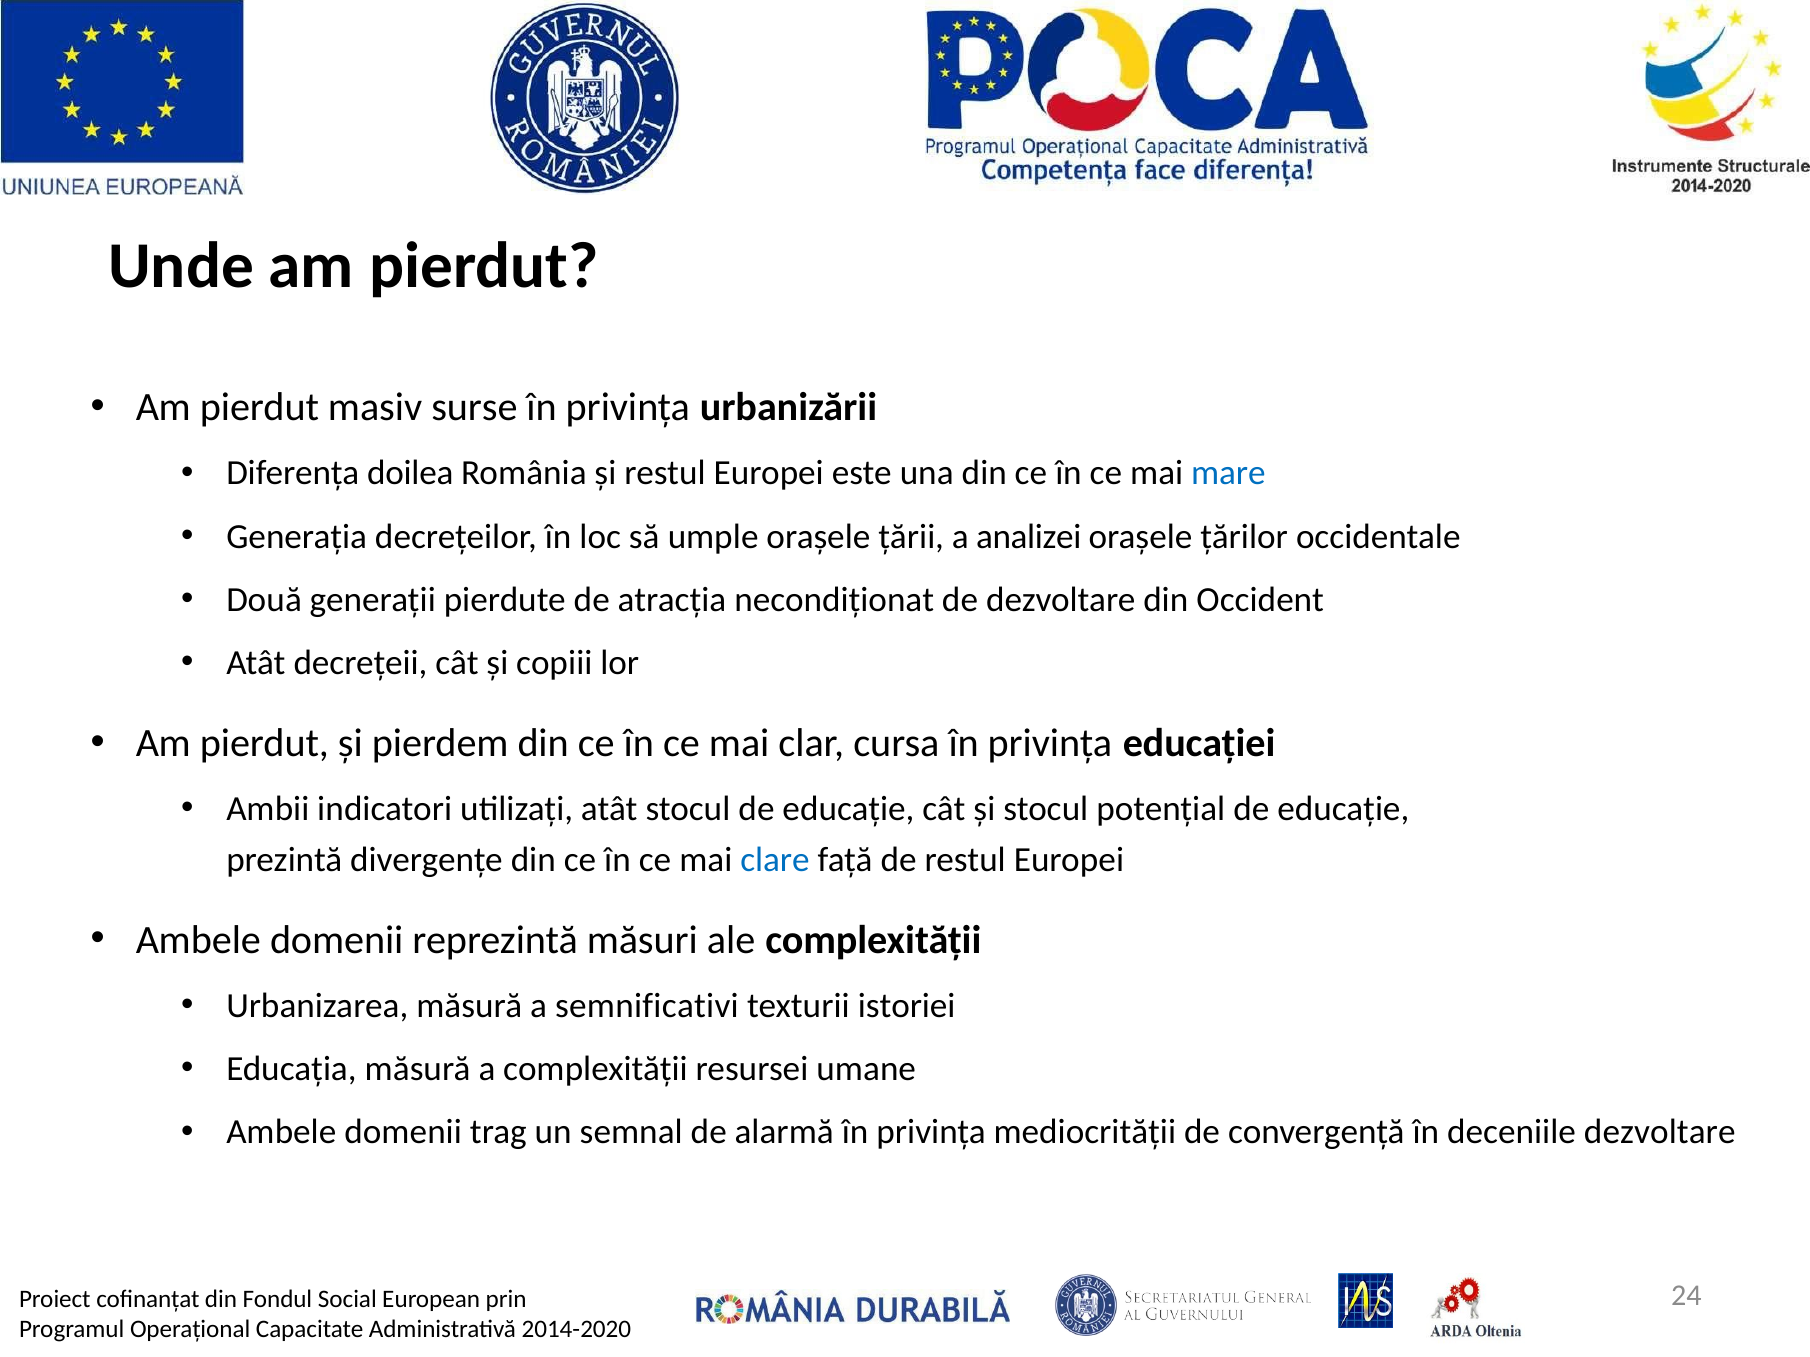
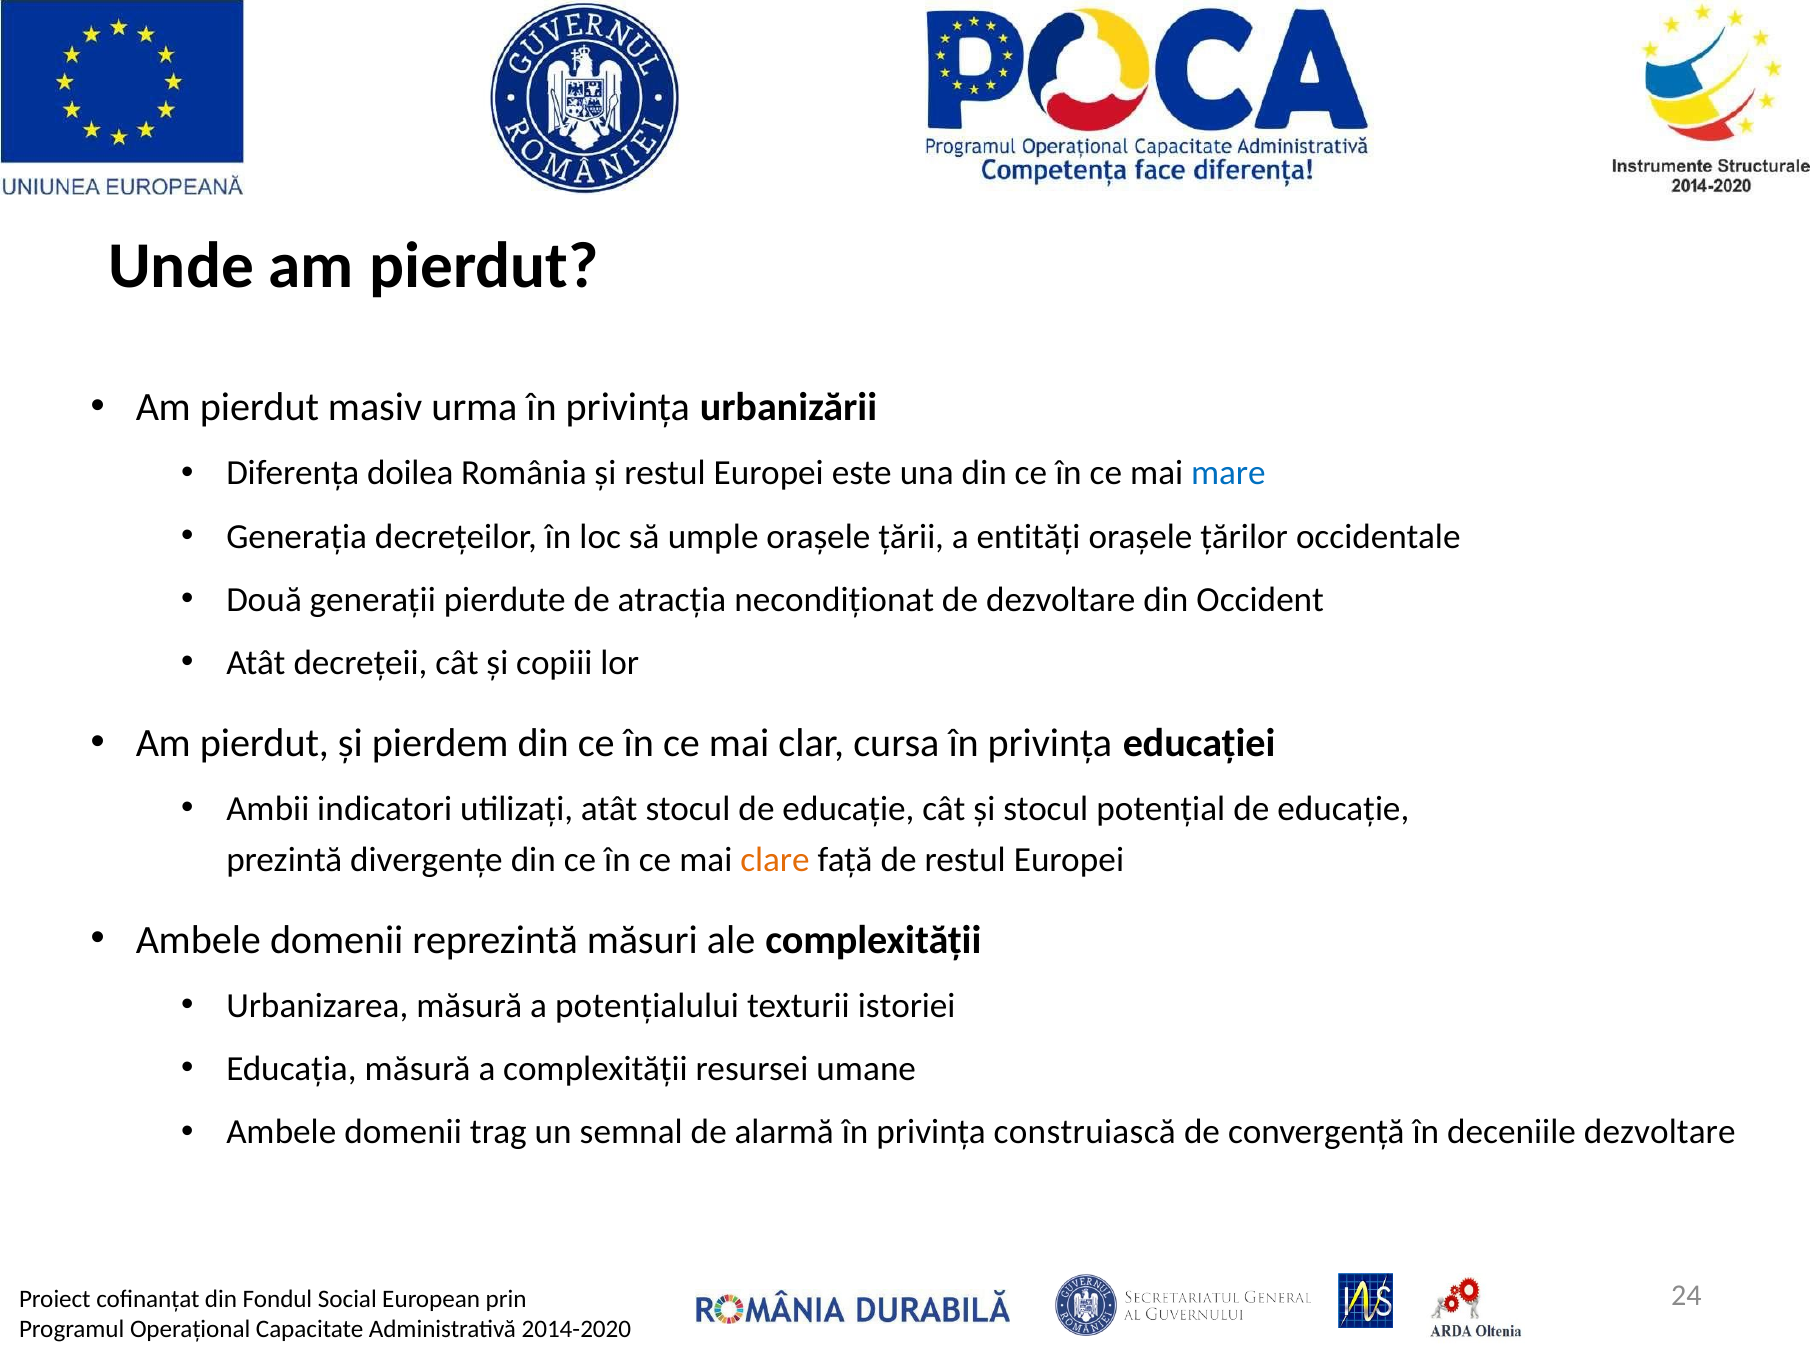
surse: surse -> urma
analizei: analizei -> entități
clare colour: blue -> orange
semnificativi: semnificativi -> potențialului
mediocrității: mediocrității -> construiască
